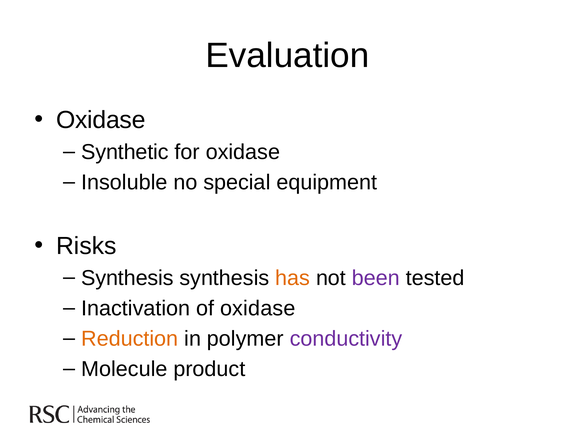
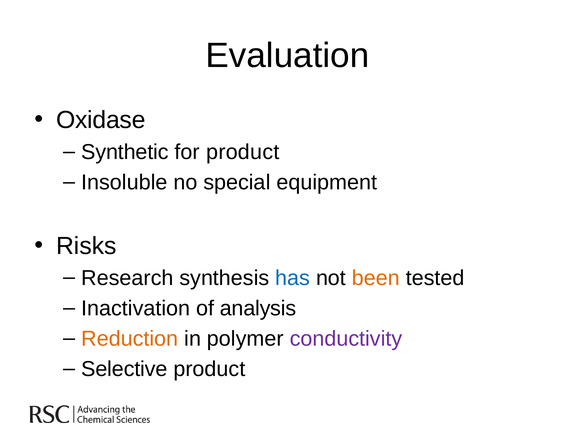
for oxidase: oxidase -> product
Synthesis at (127, 278): Synthesis -> Research
has colour: orange -> blue
been colour: purple -> orange
of oxidase: oxidase -> analysis
Molecule: Molecule -> Selective
